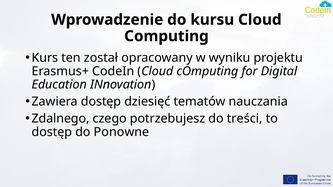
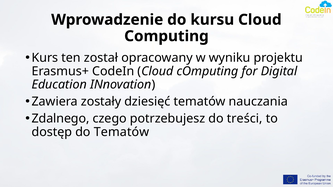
Zawiera dostęp: dostęp -> zostały
do Ponowne: Ponowne -> Tematów
